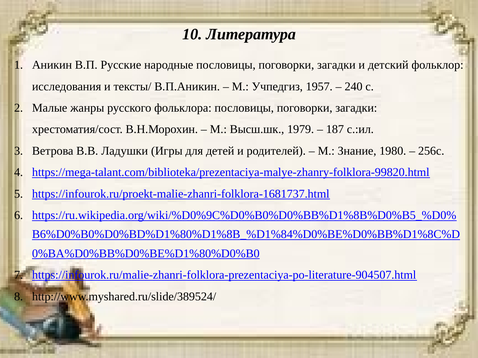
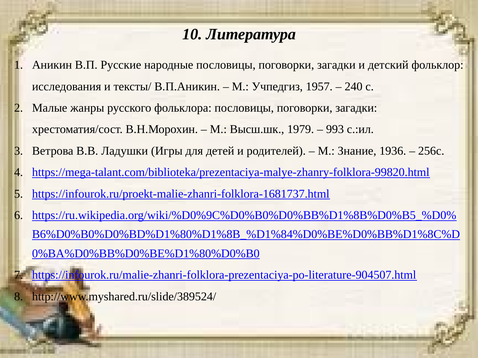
187: 187 -> 993
1980: 1980 -> 1936
